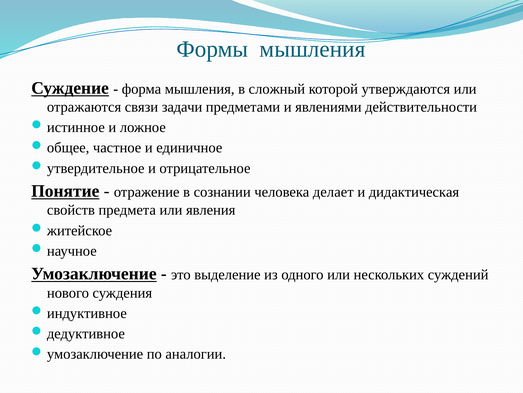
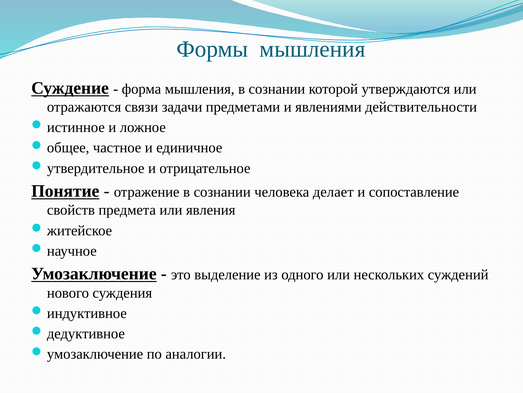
мышления в сложный: сложный -> сознании
дидактическая: дидактическая -> сопоставление
